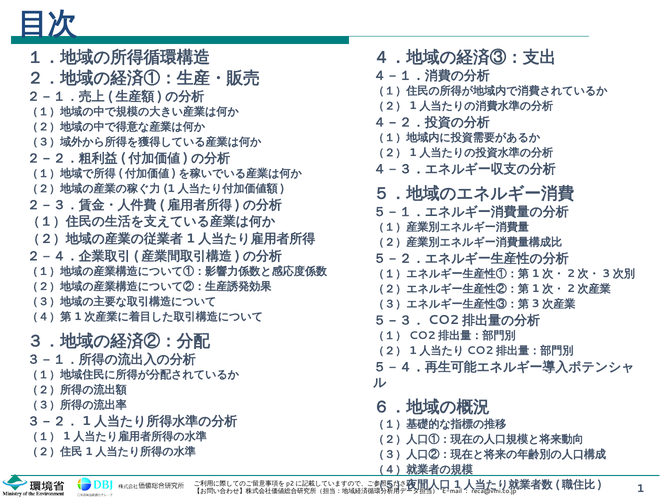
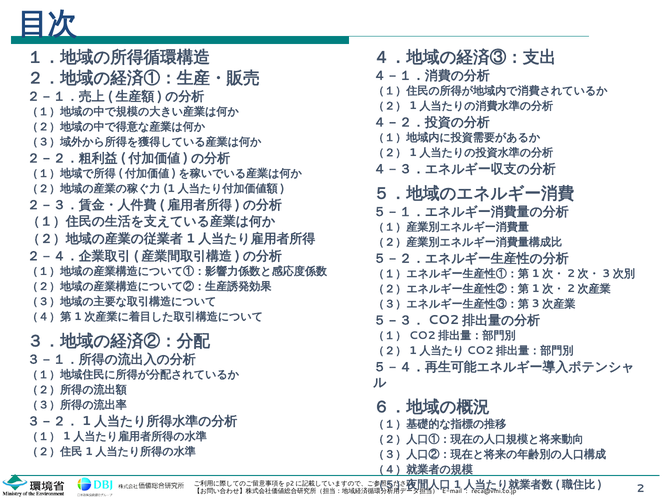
1: 1 -> 2
